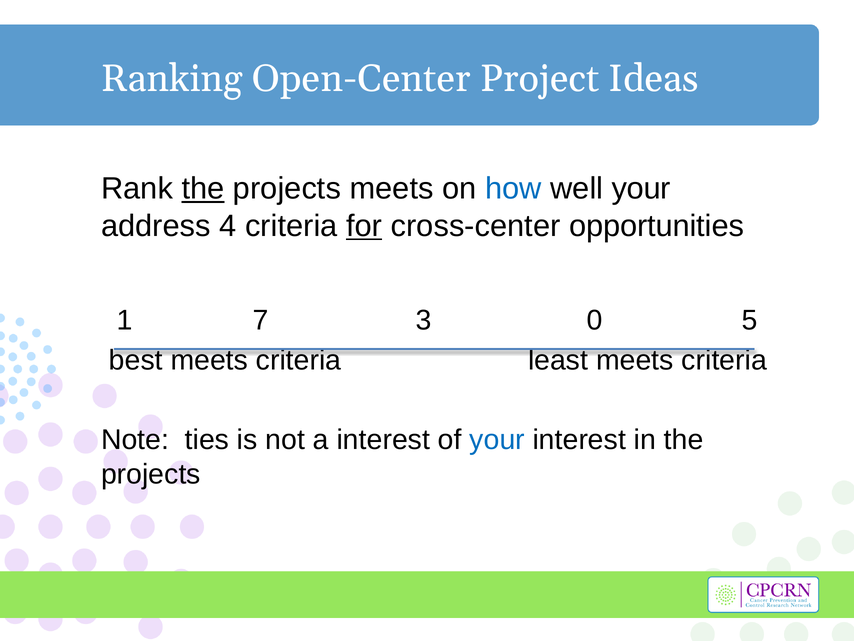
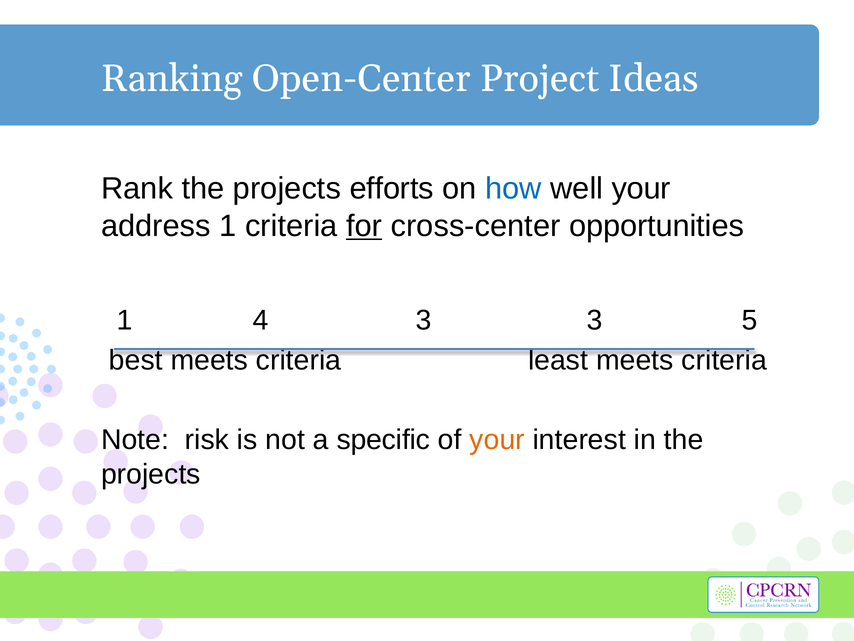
the at (203, 189) underline: present -> none
projects meets: meets -> efforts
address 4: 4 -> 1
7: 7 -> 4
3 0: 0 -> 3
ties: ties -> risk
a interest: interest -> specific
your at (497, 440) colour: blue -> orange
